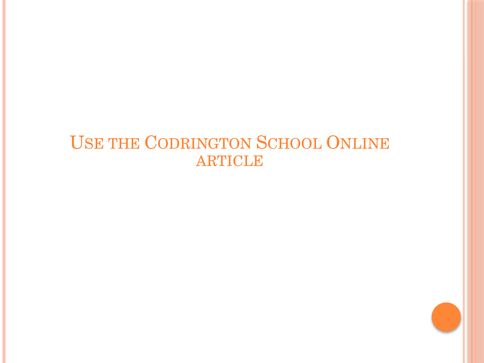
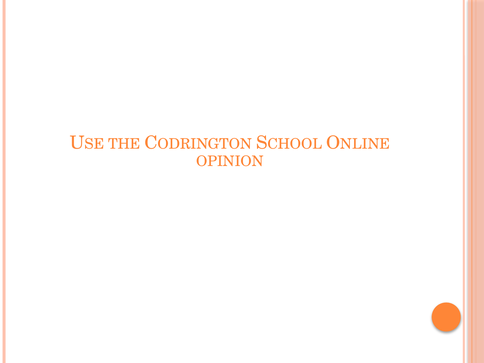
ARTICLE: ARTICLE -> OPINION
